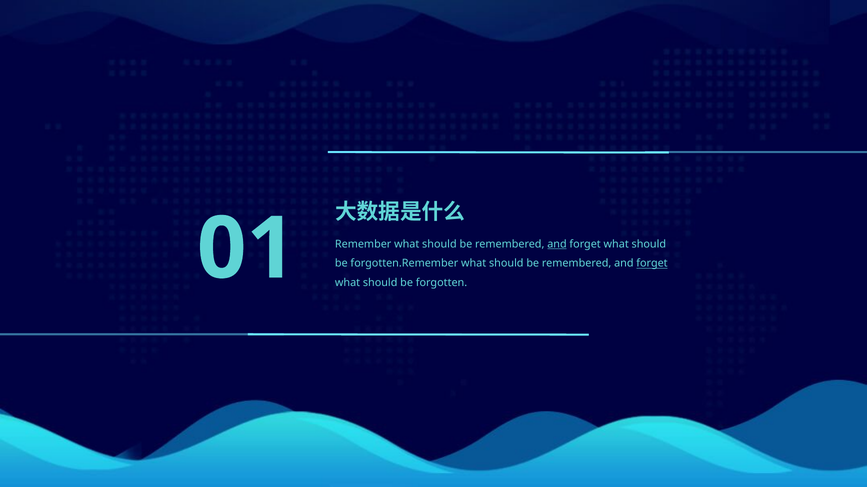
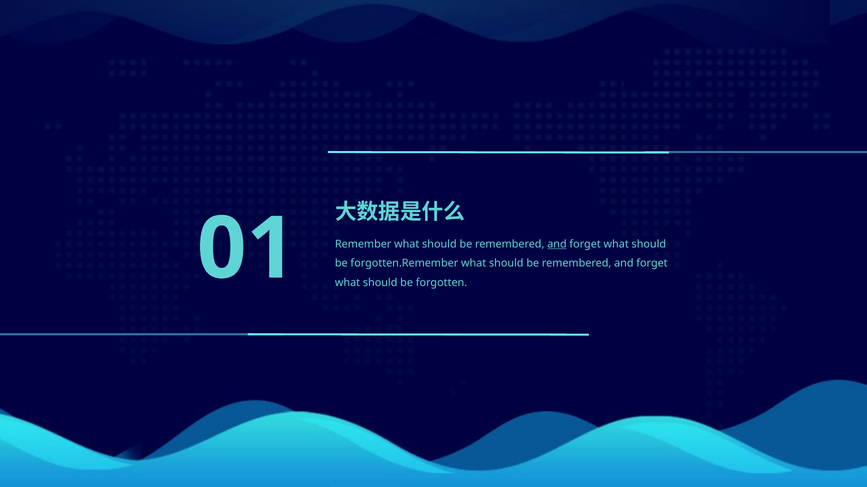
forget at (652, 264) underline: present -> none
